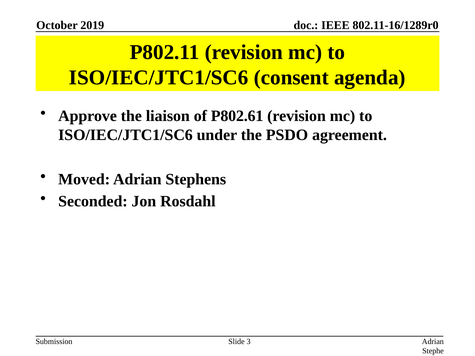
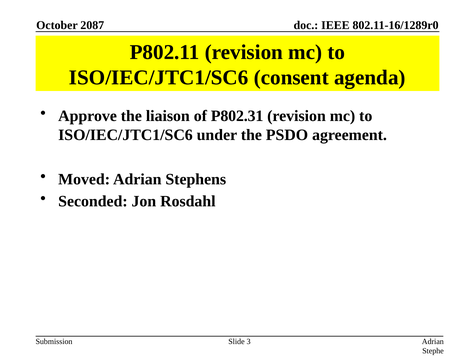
2019: 2019 -> 2087
P802.61: P802.61 -> P802.31
